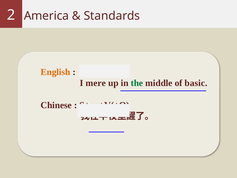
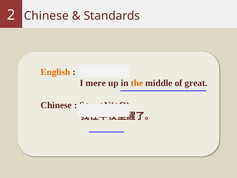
2 America: America -> Chinese
the colour: green -> orange
basic: basic -> great
